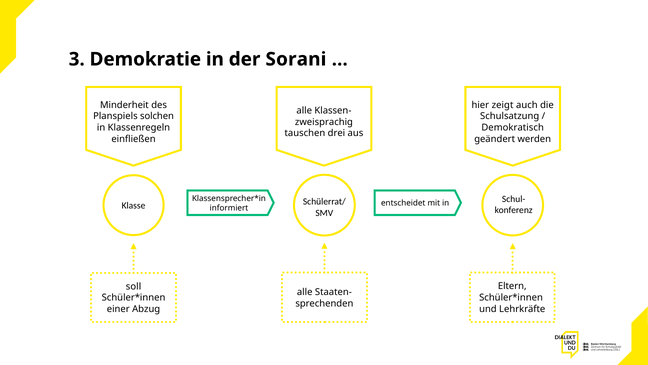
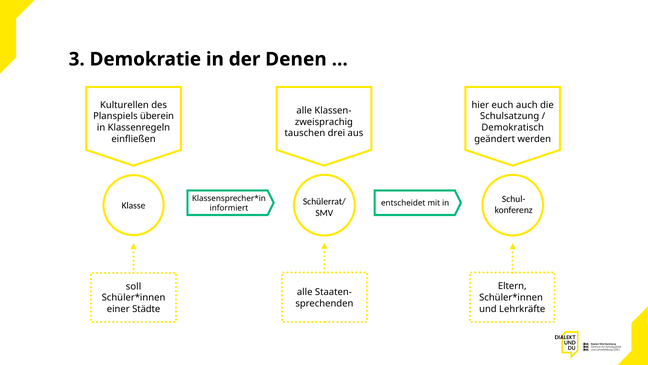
Sorani: Sorani -> Denen
Minderheit: Minderheit -> Kulturellen
zeigt: zeigt -> euch
solchen: solchen -> überein
Abzug: Abzug -> Städte
